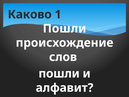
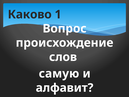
Пошли at (64, 28): Пошли -> Вопрос
пошли at (59, 73): пошли -> самую
